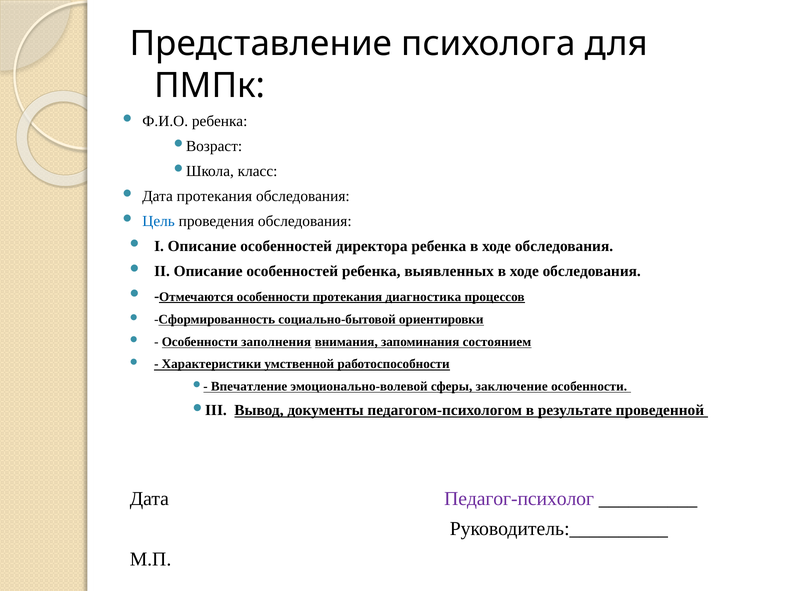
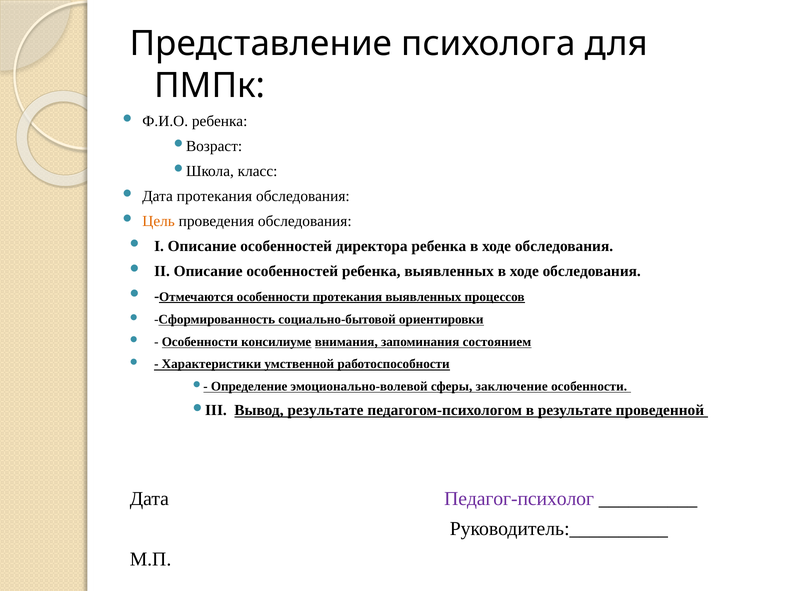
Цель colour: blue -> orange
протекания диагностика: диагностика -> выявленных
заполнения: заполнения -> консилиуме
Впечатление: Впечатление -> Определение
Вывод документы: документы -> результате
